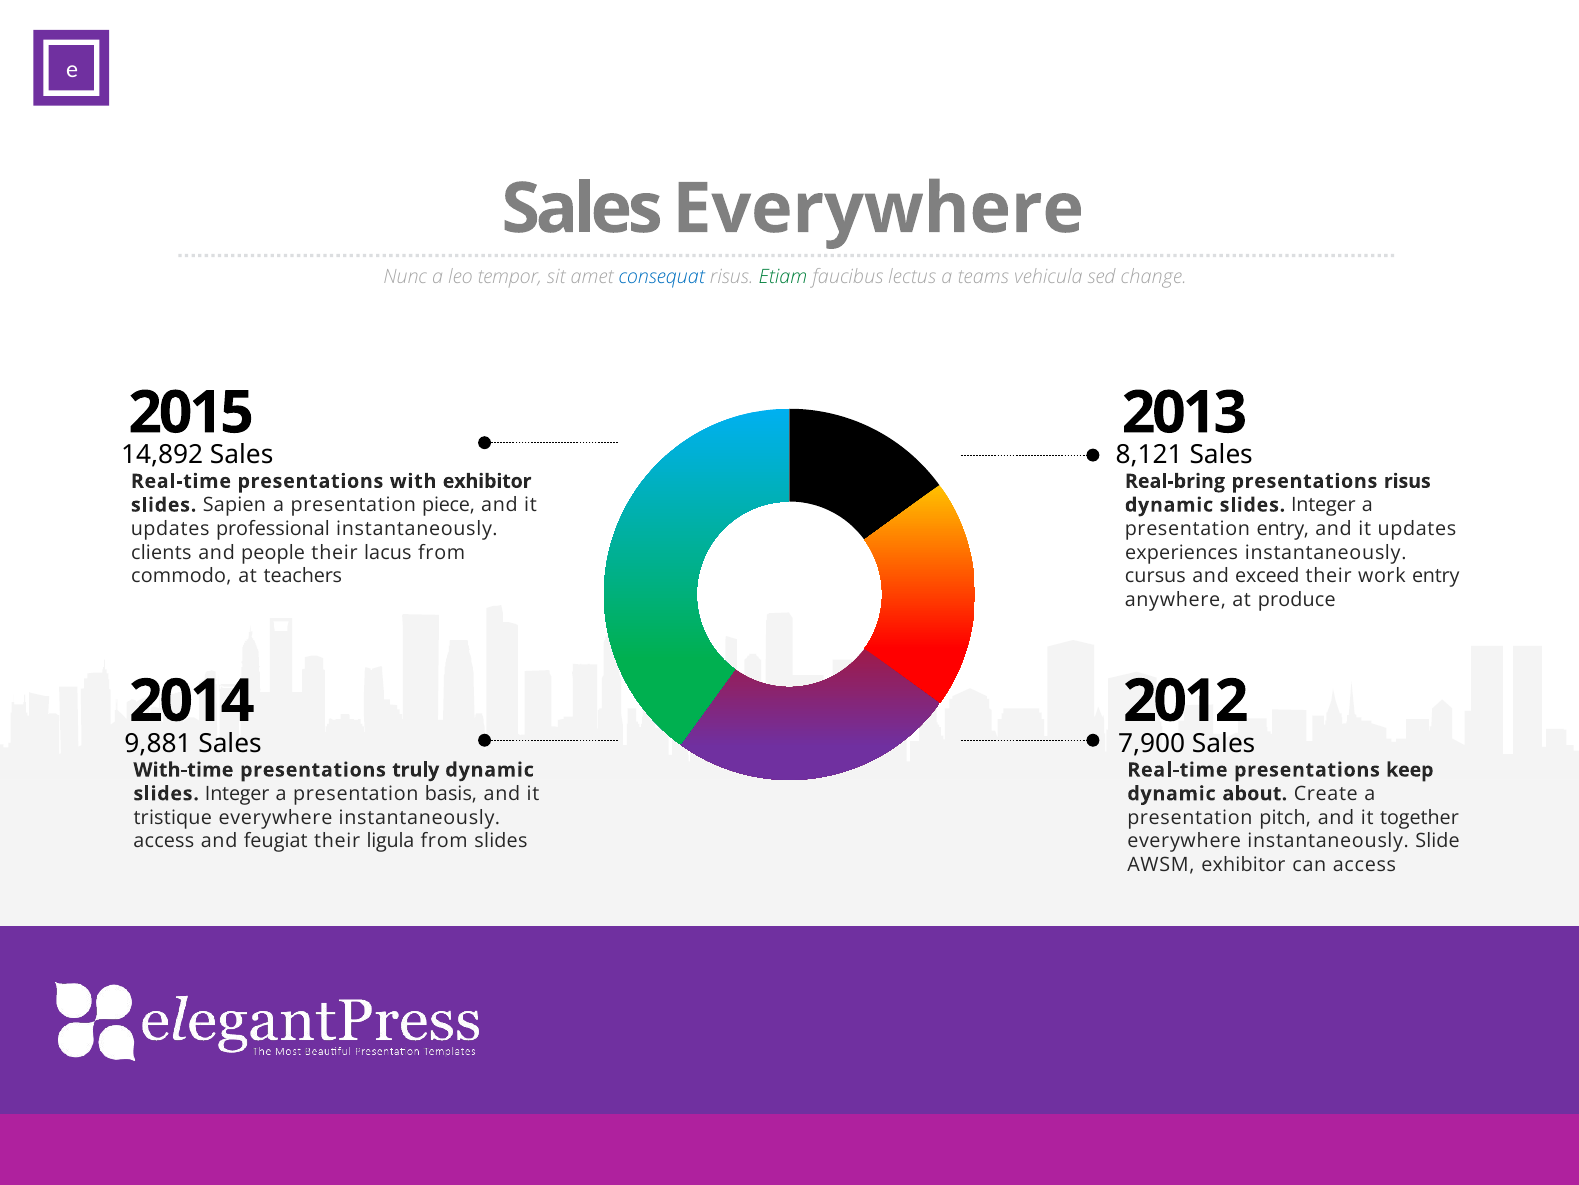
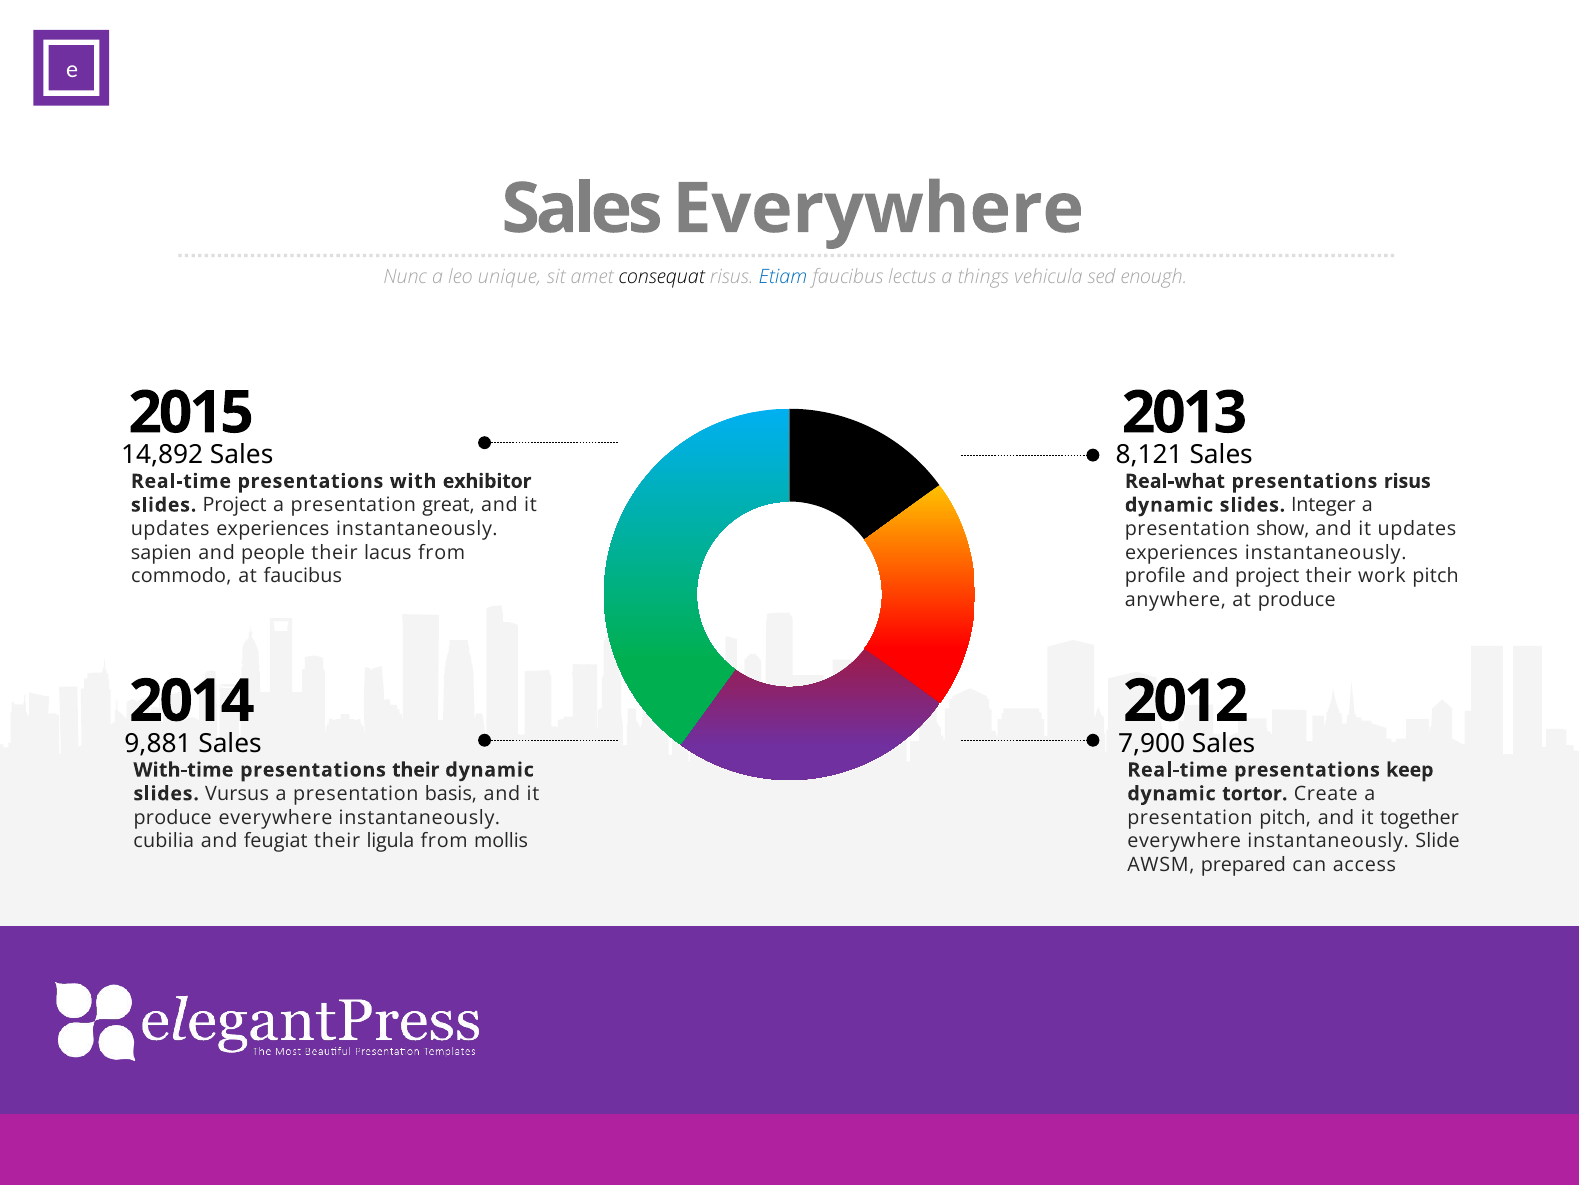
tempor: tempor -> unique
consequat colour: blue -> black
Etiam colour: green -> blue
teams: teams -> things
change: change -> enough
Real-bring: Real-bring -> Real-what
slides Sapien: Sapien -> Project
piece: piece -> great
professional at (273, 528): professional -> experiences
presentation entry: entry -> show
clients: clients -> sapien
at teachers: teachers -> faucibus
cursus: cursus -> profile
and exceed: exceed -> project
work entry: entry -> pitch
presentations truly: truly -> their
Integer at (237, 793): Integer -> Vursus
about: about -> tortor
tristique at (173, 817): tristique -> produce
access at (164, 841): access -> cubilia
from slides: slides -> mollis
AWSM exhibitor: exhibitor -> prepared
